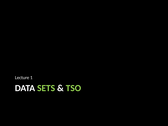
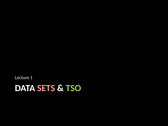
SETS colour: light green -> pink
